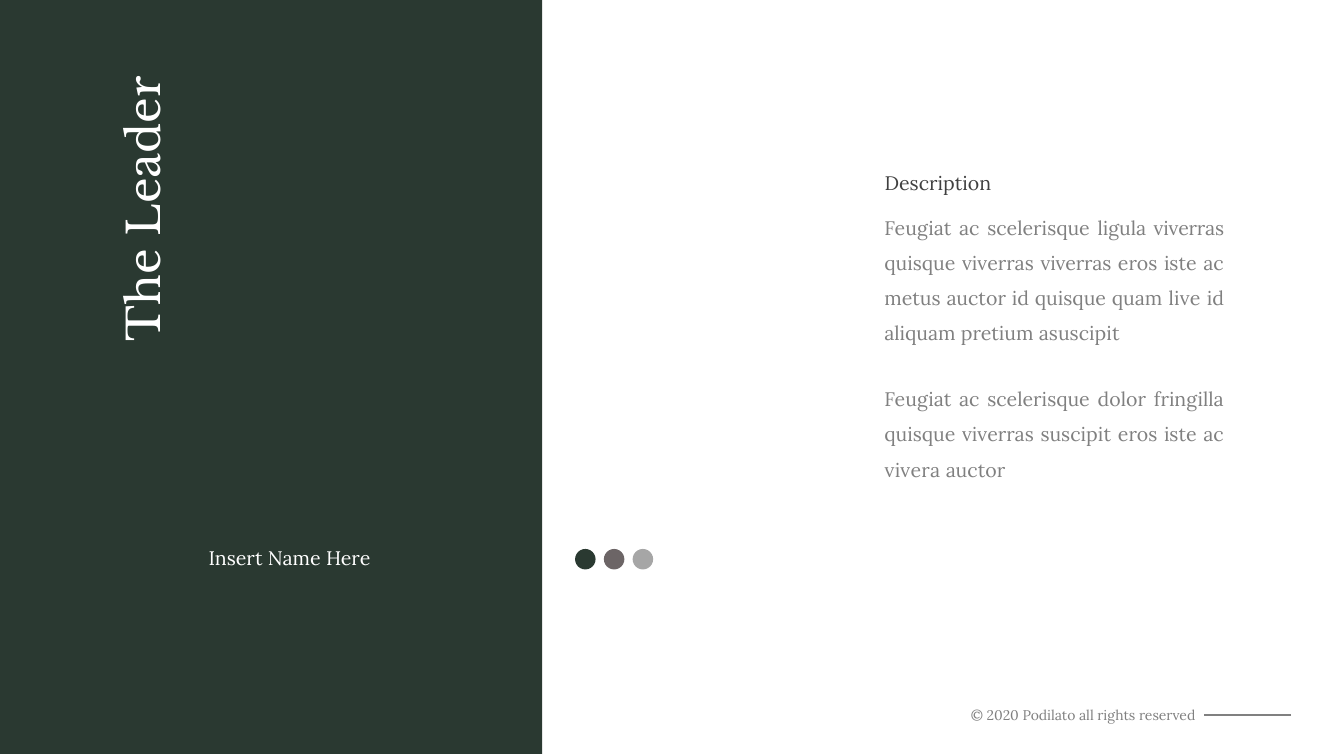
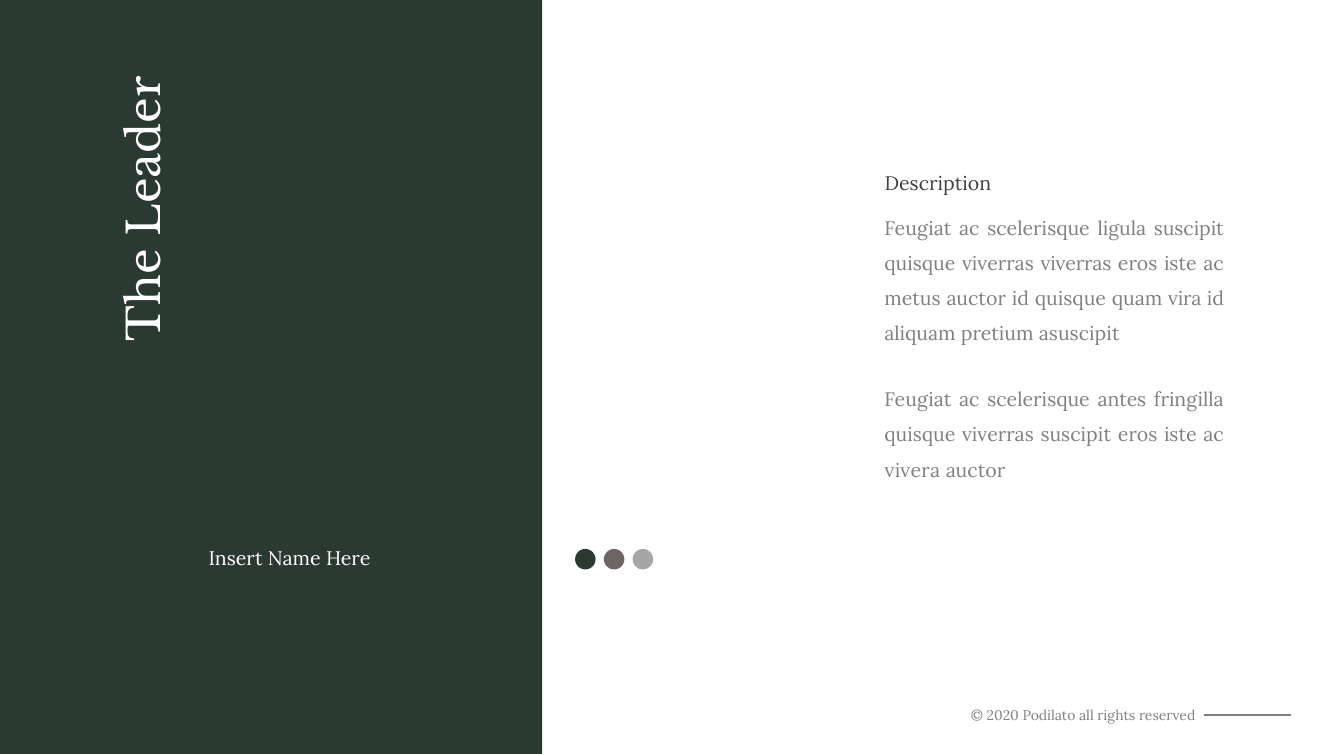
ligula viverras: viverras -> suscipit
live: live -> vira
dolor: dolor -> antes
